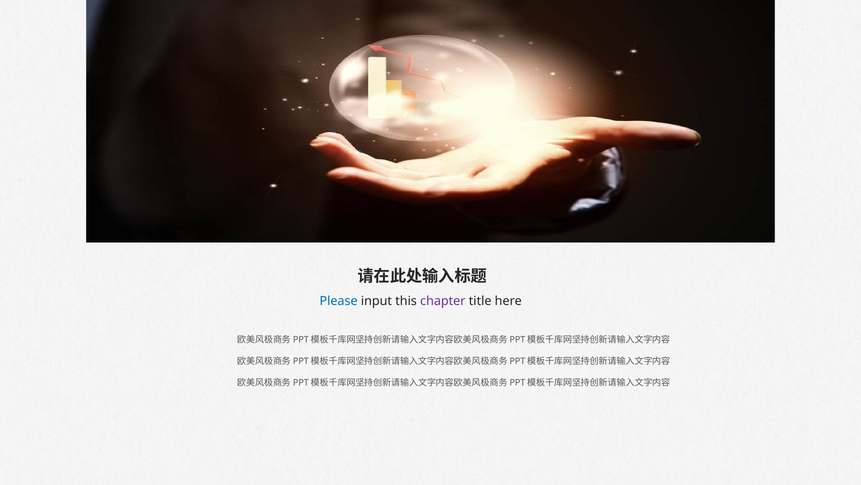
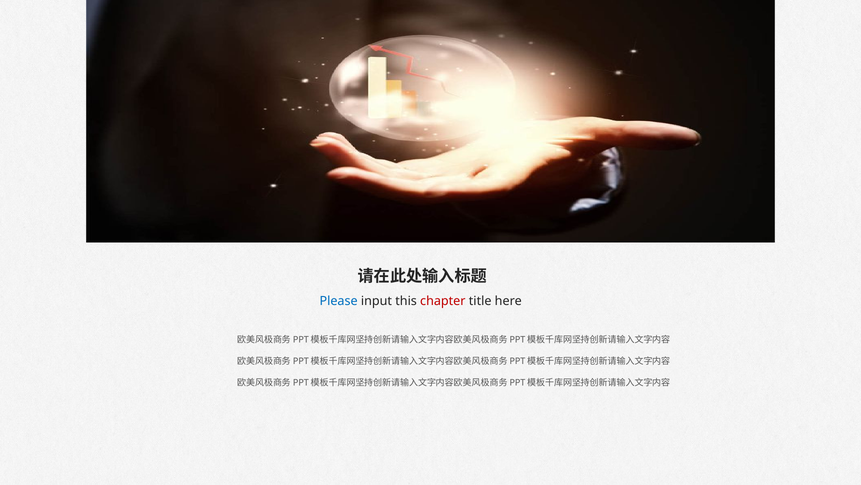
chapter colour: purple -> red
